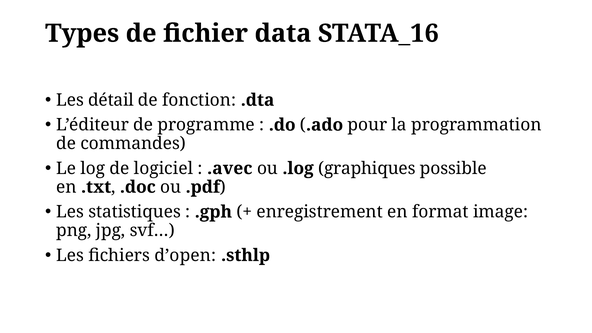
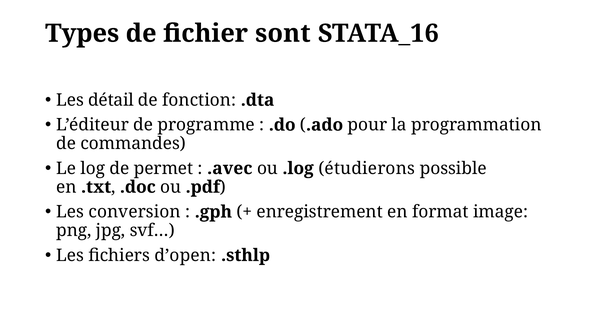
data: data -> sont
logiciel: logiciel -> permet
graphiques: graphiques -> étudierons
statistiques: statistiques -> conversion
